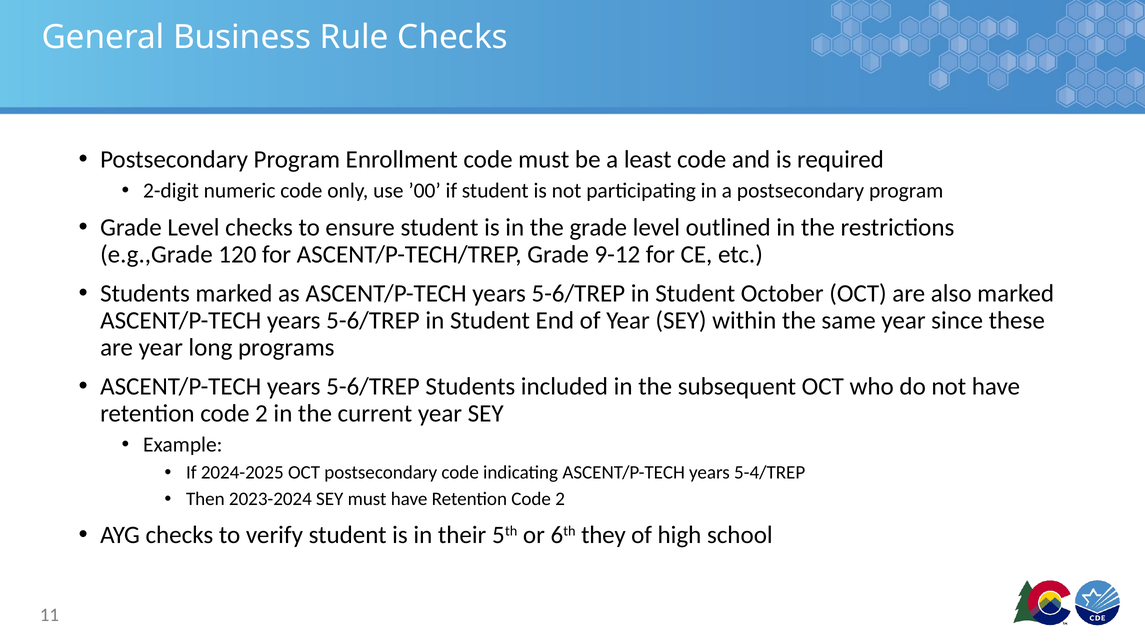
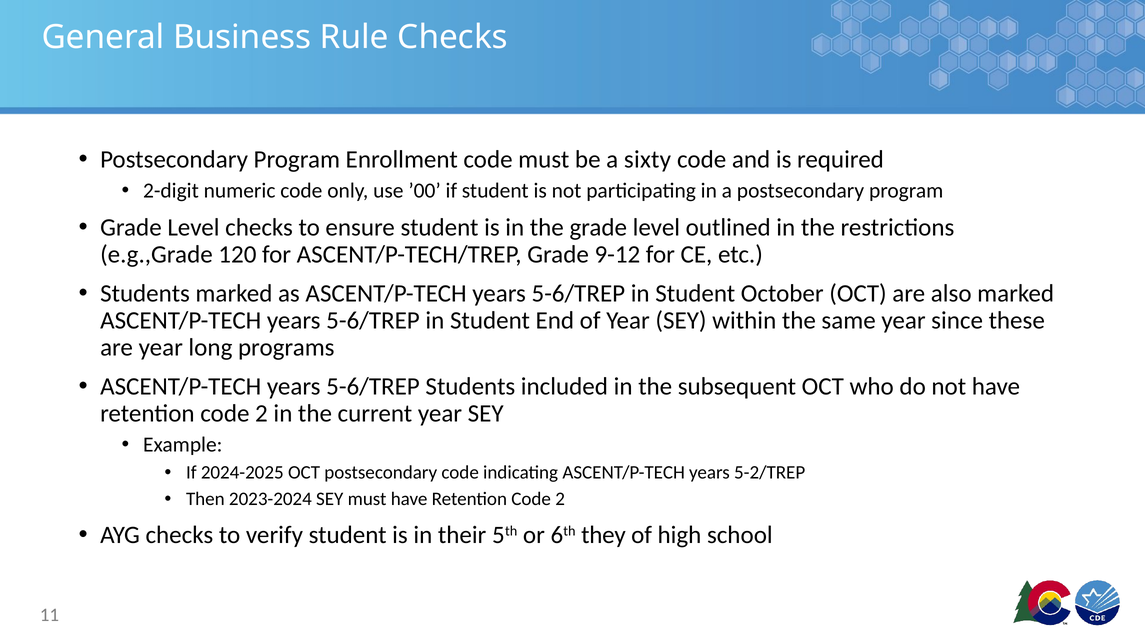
least: least -> sixty
5-4/TREP: 5-4/TREP -> 5-2/TREP
